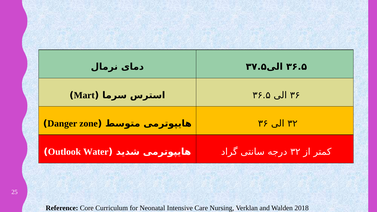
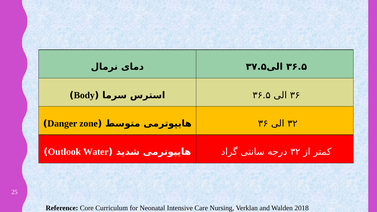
Mart: Mart -> Body
